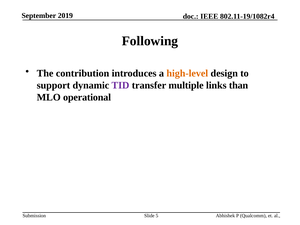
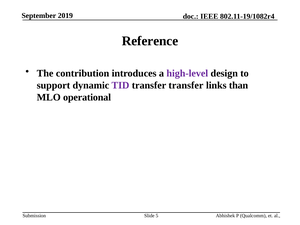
Following: Following -> Reference
high-level colour: orange -> purple
transfer multiple: multiple -> transfer
